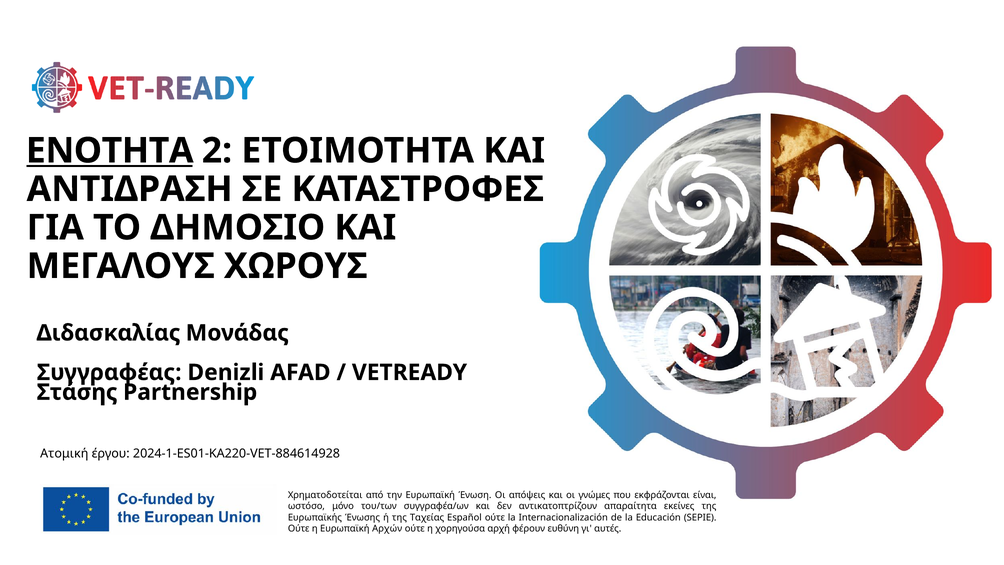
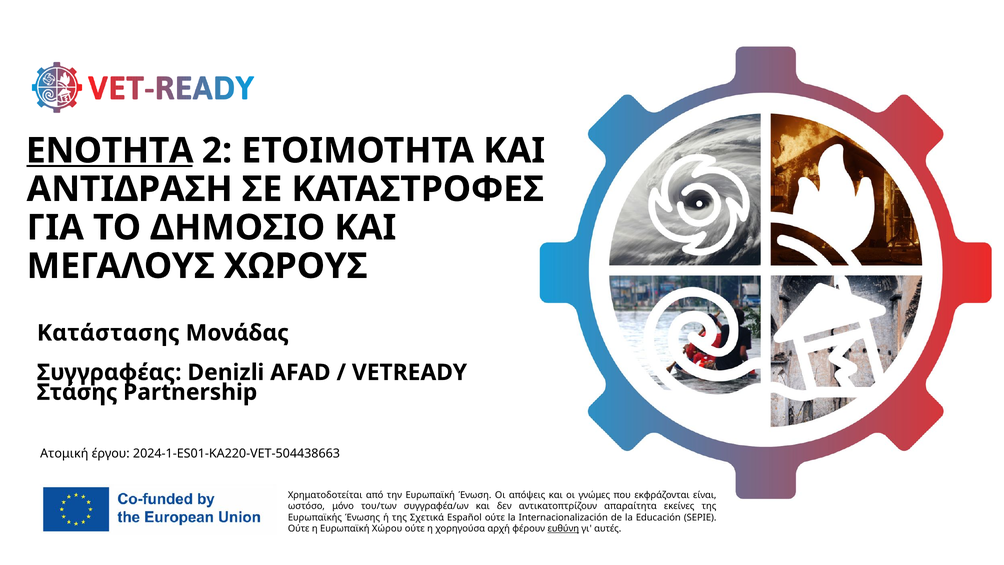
Διδασκαλίας: Διδασκαλίας -> Κατάστασης
2024-1-ES01-KA220-VET-884614928: 2024-1-ES01-KA220-VET-884614928 -> 2024-1-ES01-KA220-VET-504438663
Ταχείας: Ταχείας -> Σχετικά
Αρχών: Αρχών -> Χώρου
ευθύνη underline: none -> present
